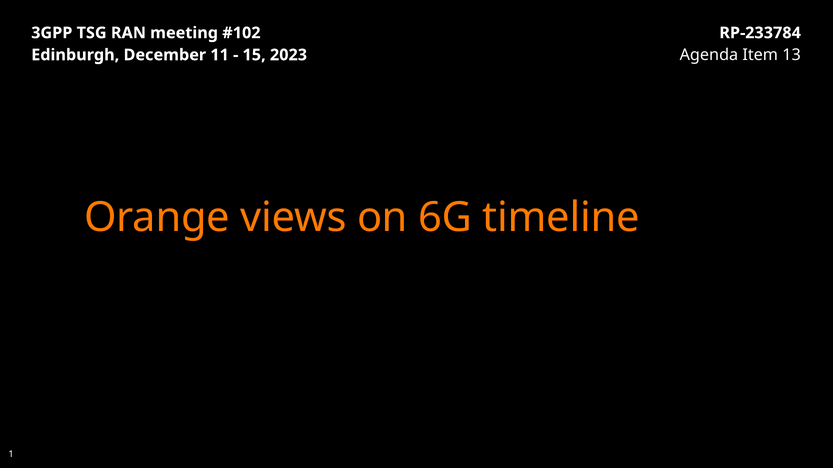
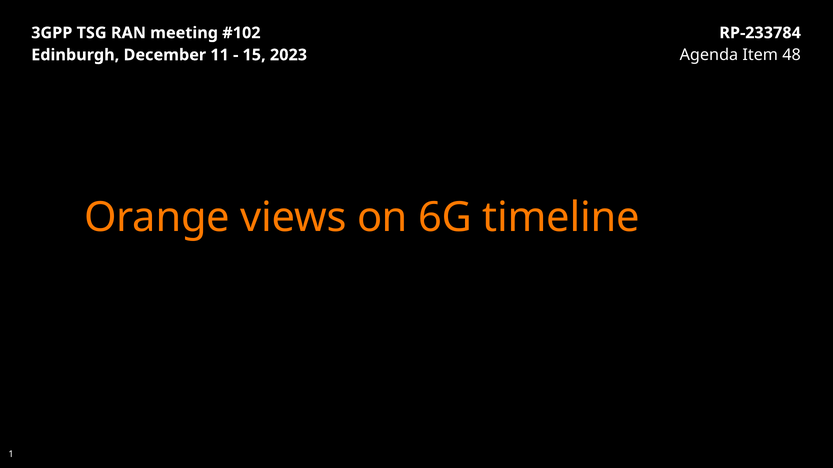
13: 13 -> 48
